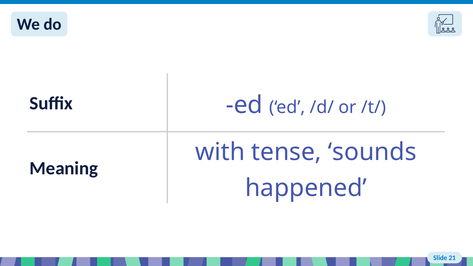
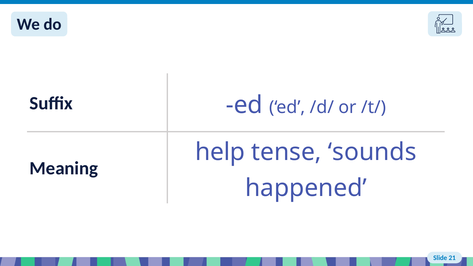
with: with -> help
